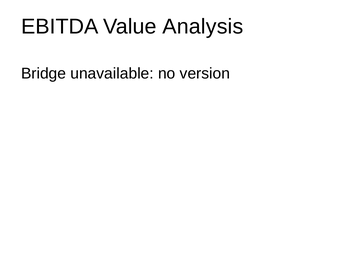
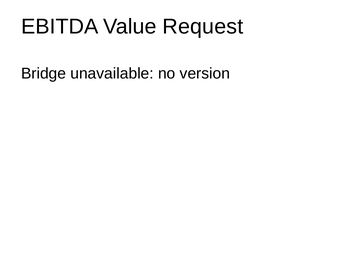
Analysis: Analysis -> Request
